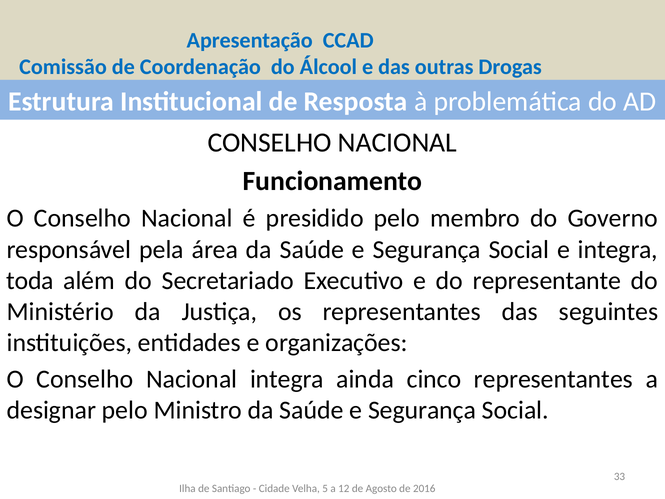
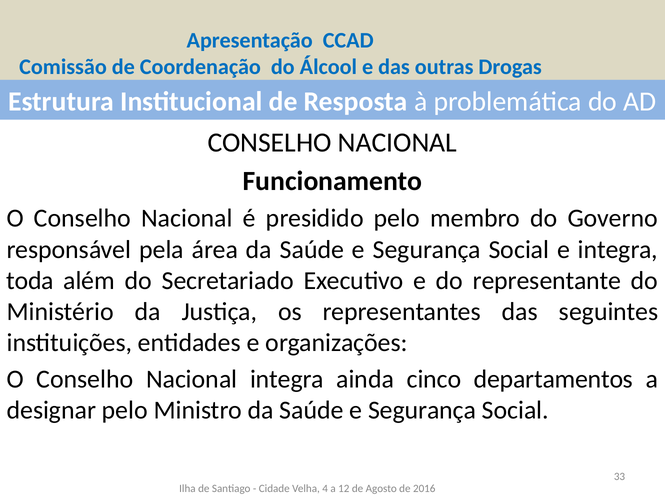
cinco representantes: representantes -> departamentos
5: 5 -> 4
